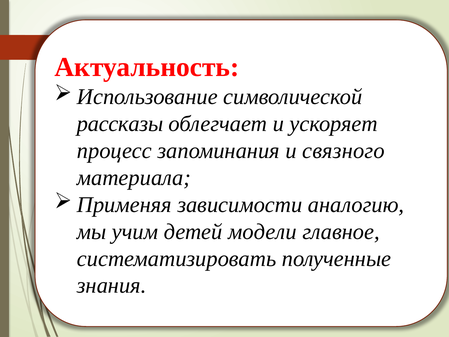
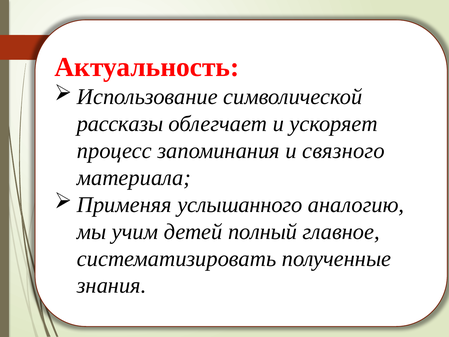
зависимости: зависимости -> услышанного
модели: модели -> полный
